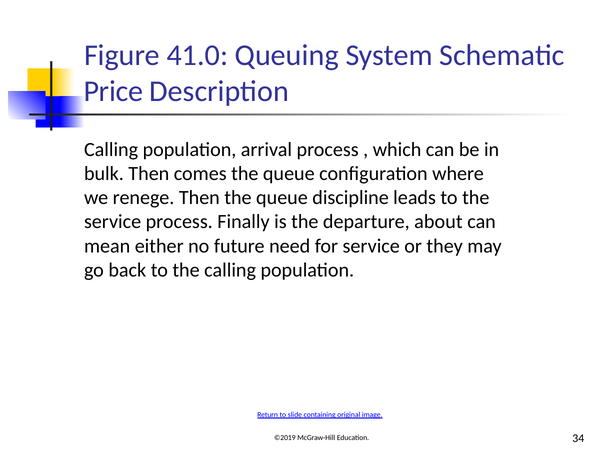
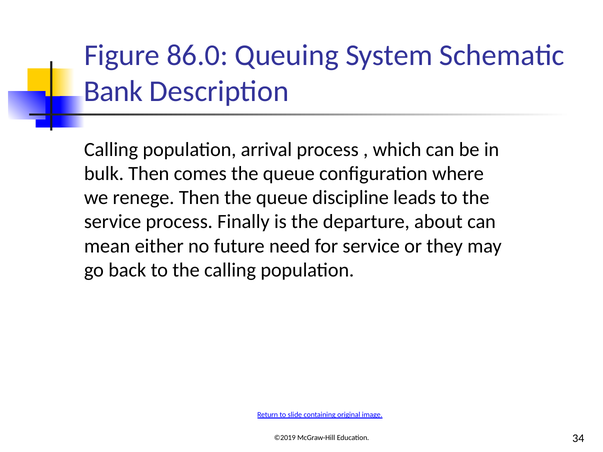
41.0: 41.0 -> 86.0
Price: Price -> Bank
